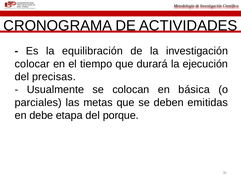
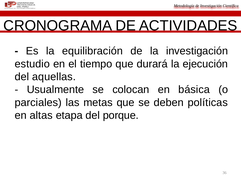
colocar: colocar -> estudio
precisas: precisas -> aquellas
emitidas: emitidas -> políticas
debe: debe -> altas
